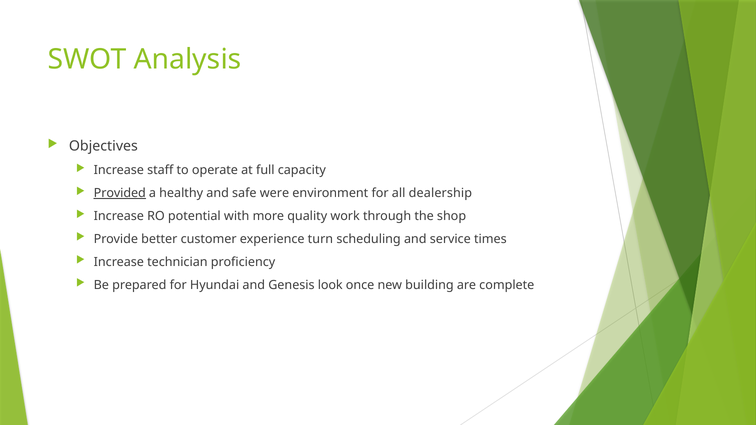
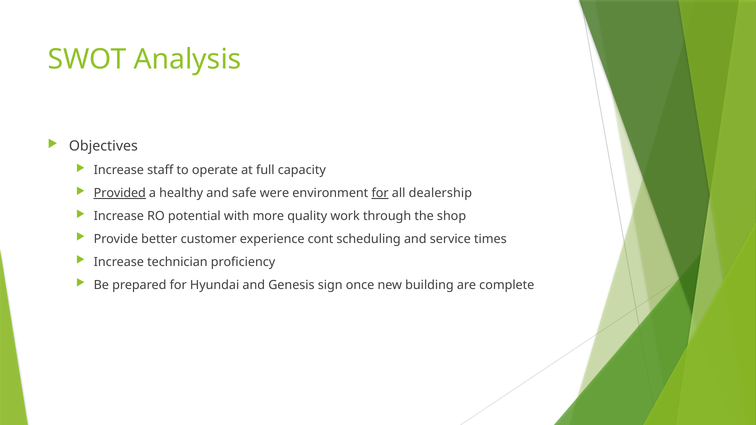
for at (380, 193) underline: none -> present
turn: turn -> cont
look: look -> sign
